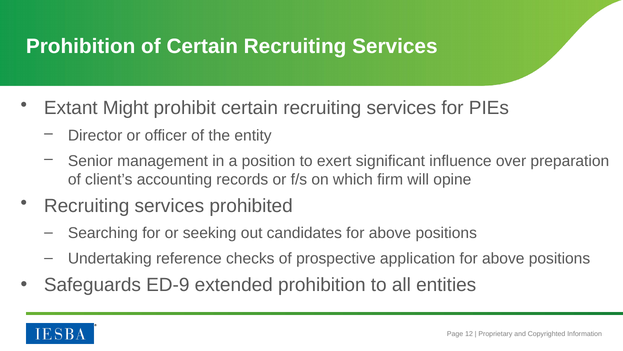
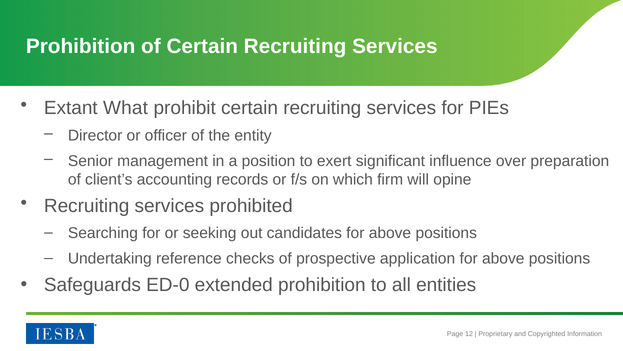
Might: Might -> What
ED-9: ED-9 -> ED-0
